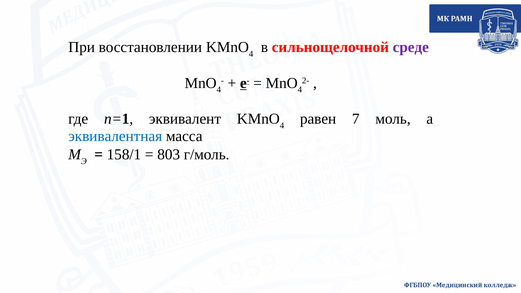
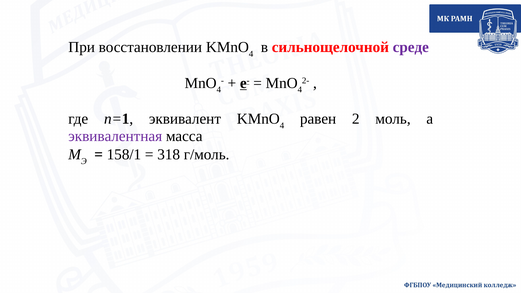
7: 7 -> 2
эквивалентная colour: blue -> purple
803: 803 -> 318
